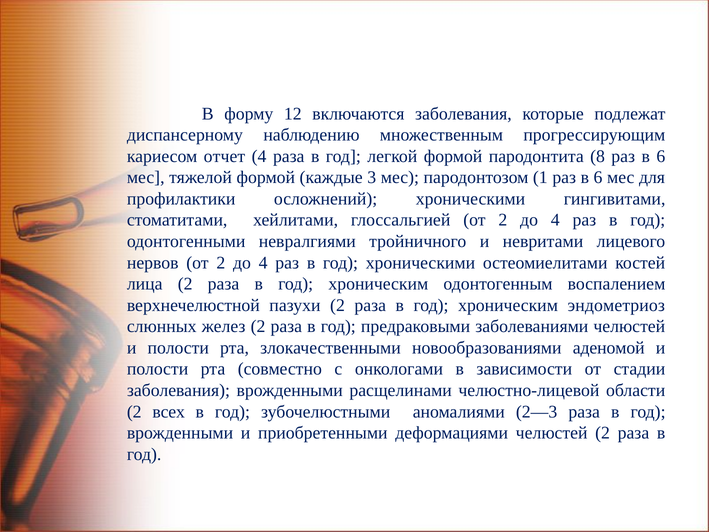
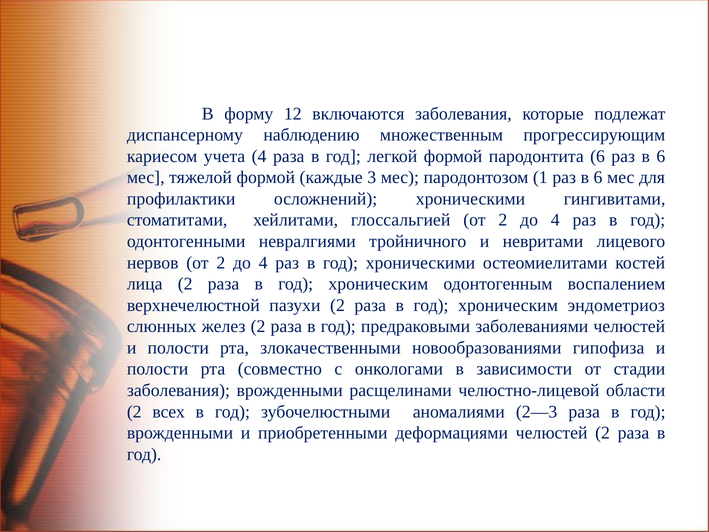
отчет: отчет -> учета
пародонтита 8: 8 -> 6
аденомой: аденомой -> гипофиза
